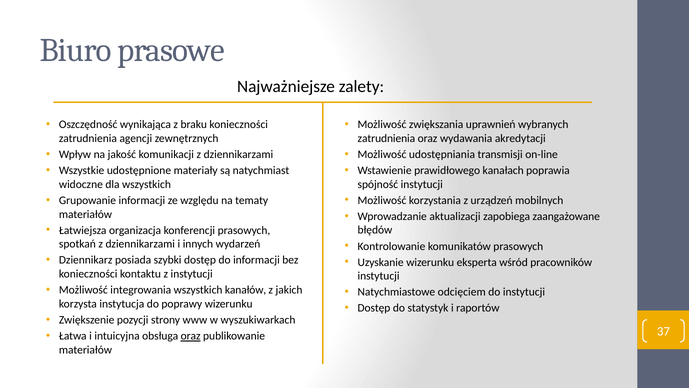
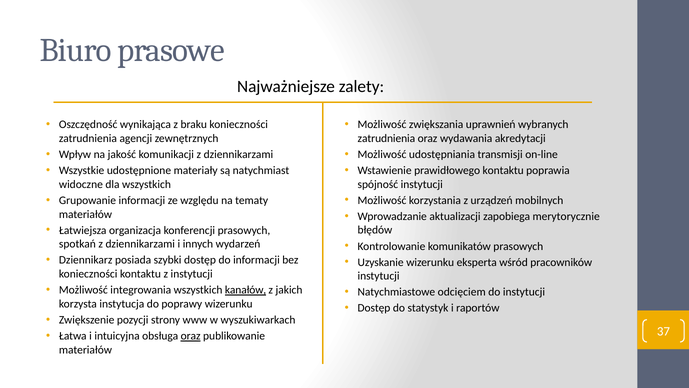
prawidłowego kanałach: kanałach -> kontaktu
zaangażowane: zaangażowane -> merytorycznie
kanałów underline: none -> present
